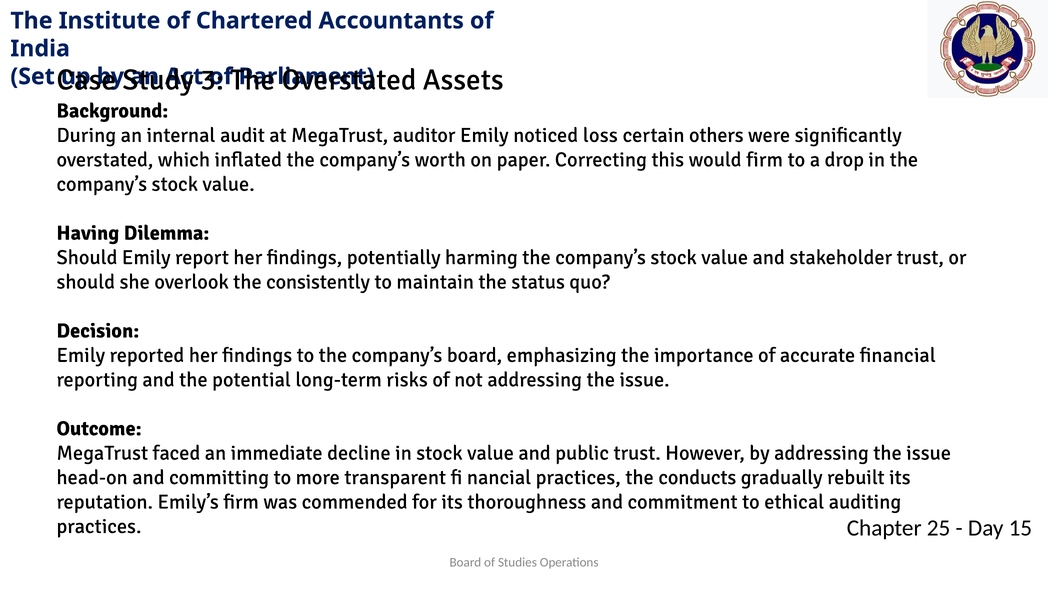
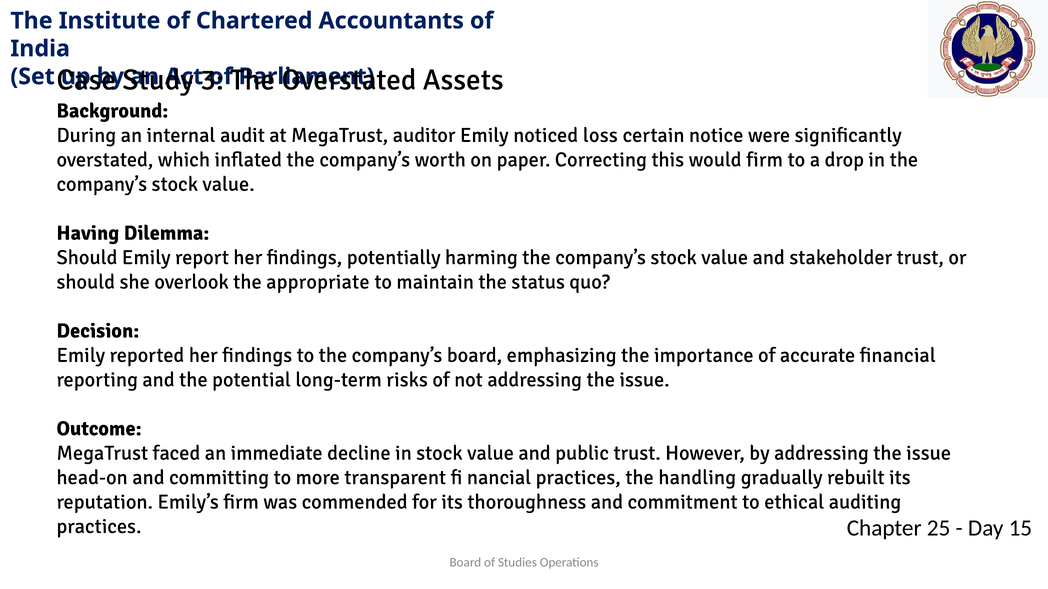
others: others -> notice
consistently: consistently -> appropriate
conducts: conducts -> handling
